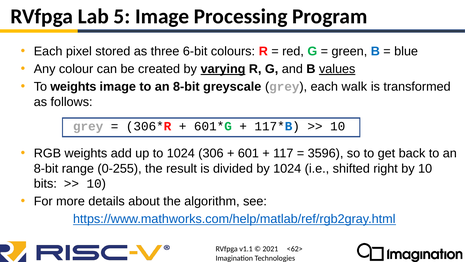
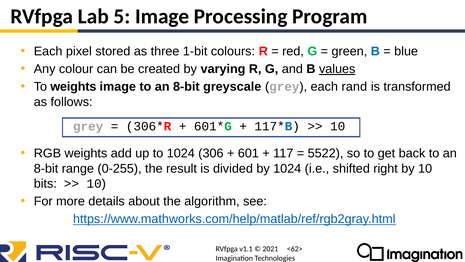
6-bit: 6-bit -> 1-bit
varying underline: present -> none
walk: walk -> rand
3596: 3596 -> 5522
